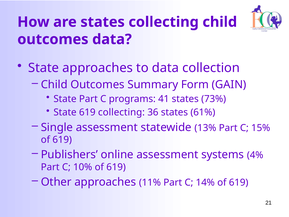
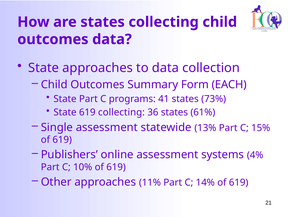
GAIN: GAIN -> EACH
